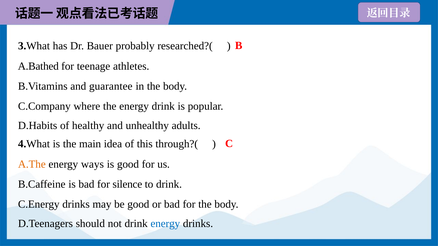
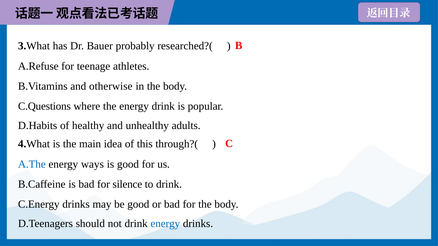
A.Bathed: A.Bathed -> A.Refuse
guarantee: guarantee -> otherwise
C.Company: C.Company -> C.Questions
A.The colour: orange -> blue
